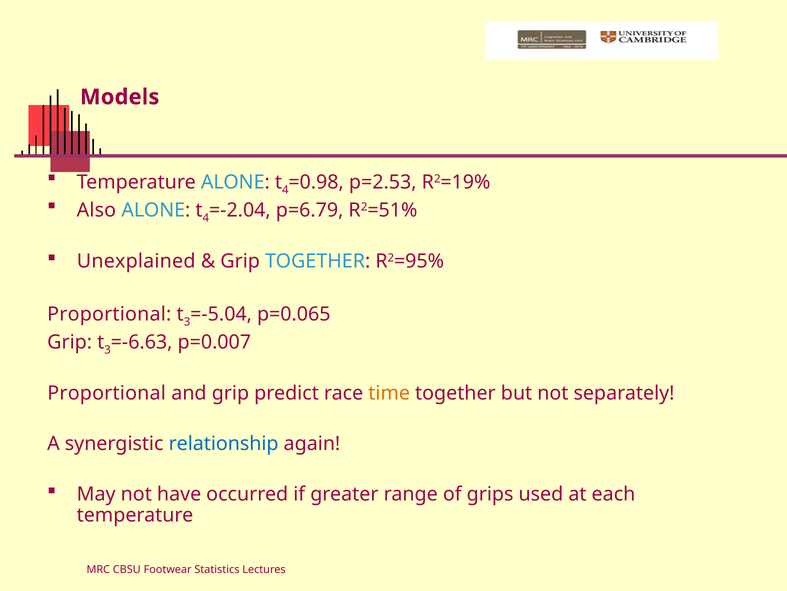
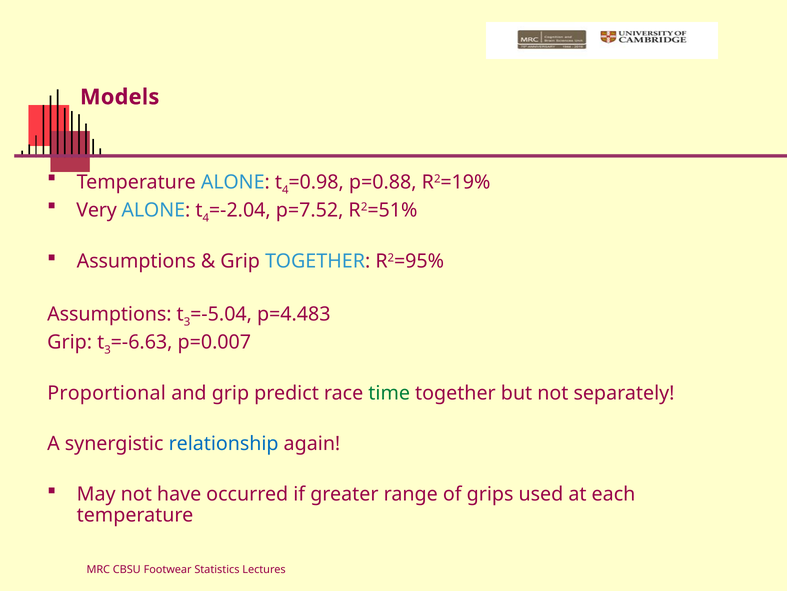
p=2.53: p=2.53 -> p=0.88
Also: Also -> Very
p=6.79: p=6.79 -> p=7.52
Unexplained at (136, 261): Unexplained -> Assumptions
Proportional at (109, 314): Proportional -> Assumptions
p=0.065: p=0.065 -> p=4.483
time colour: orange -> green
